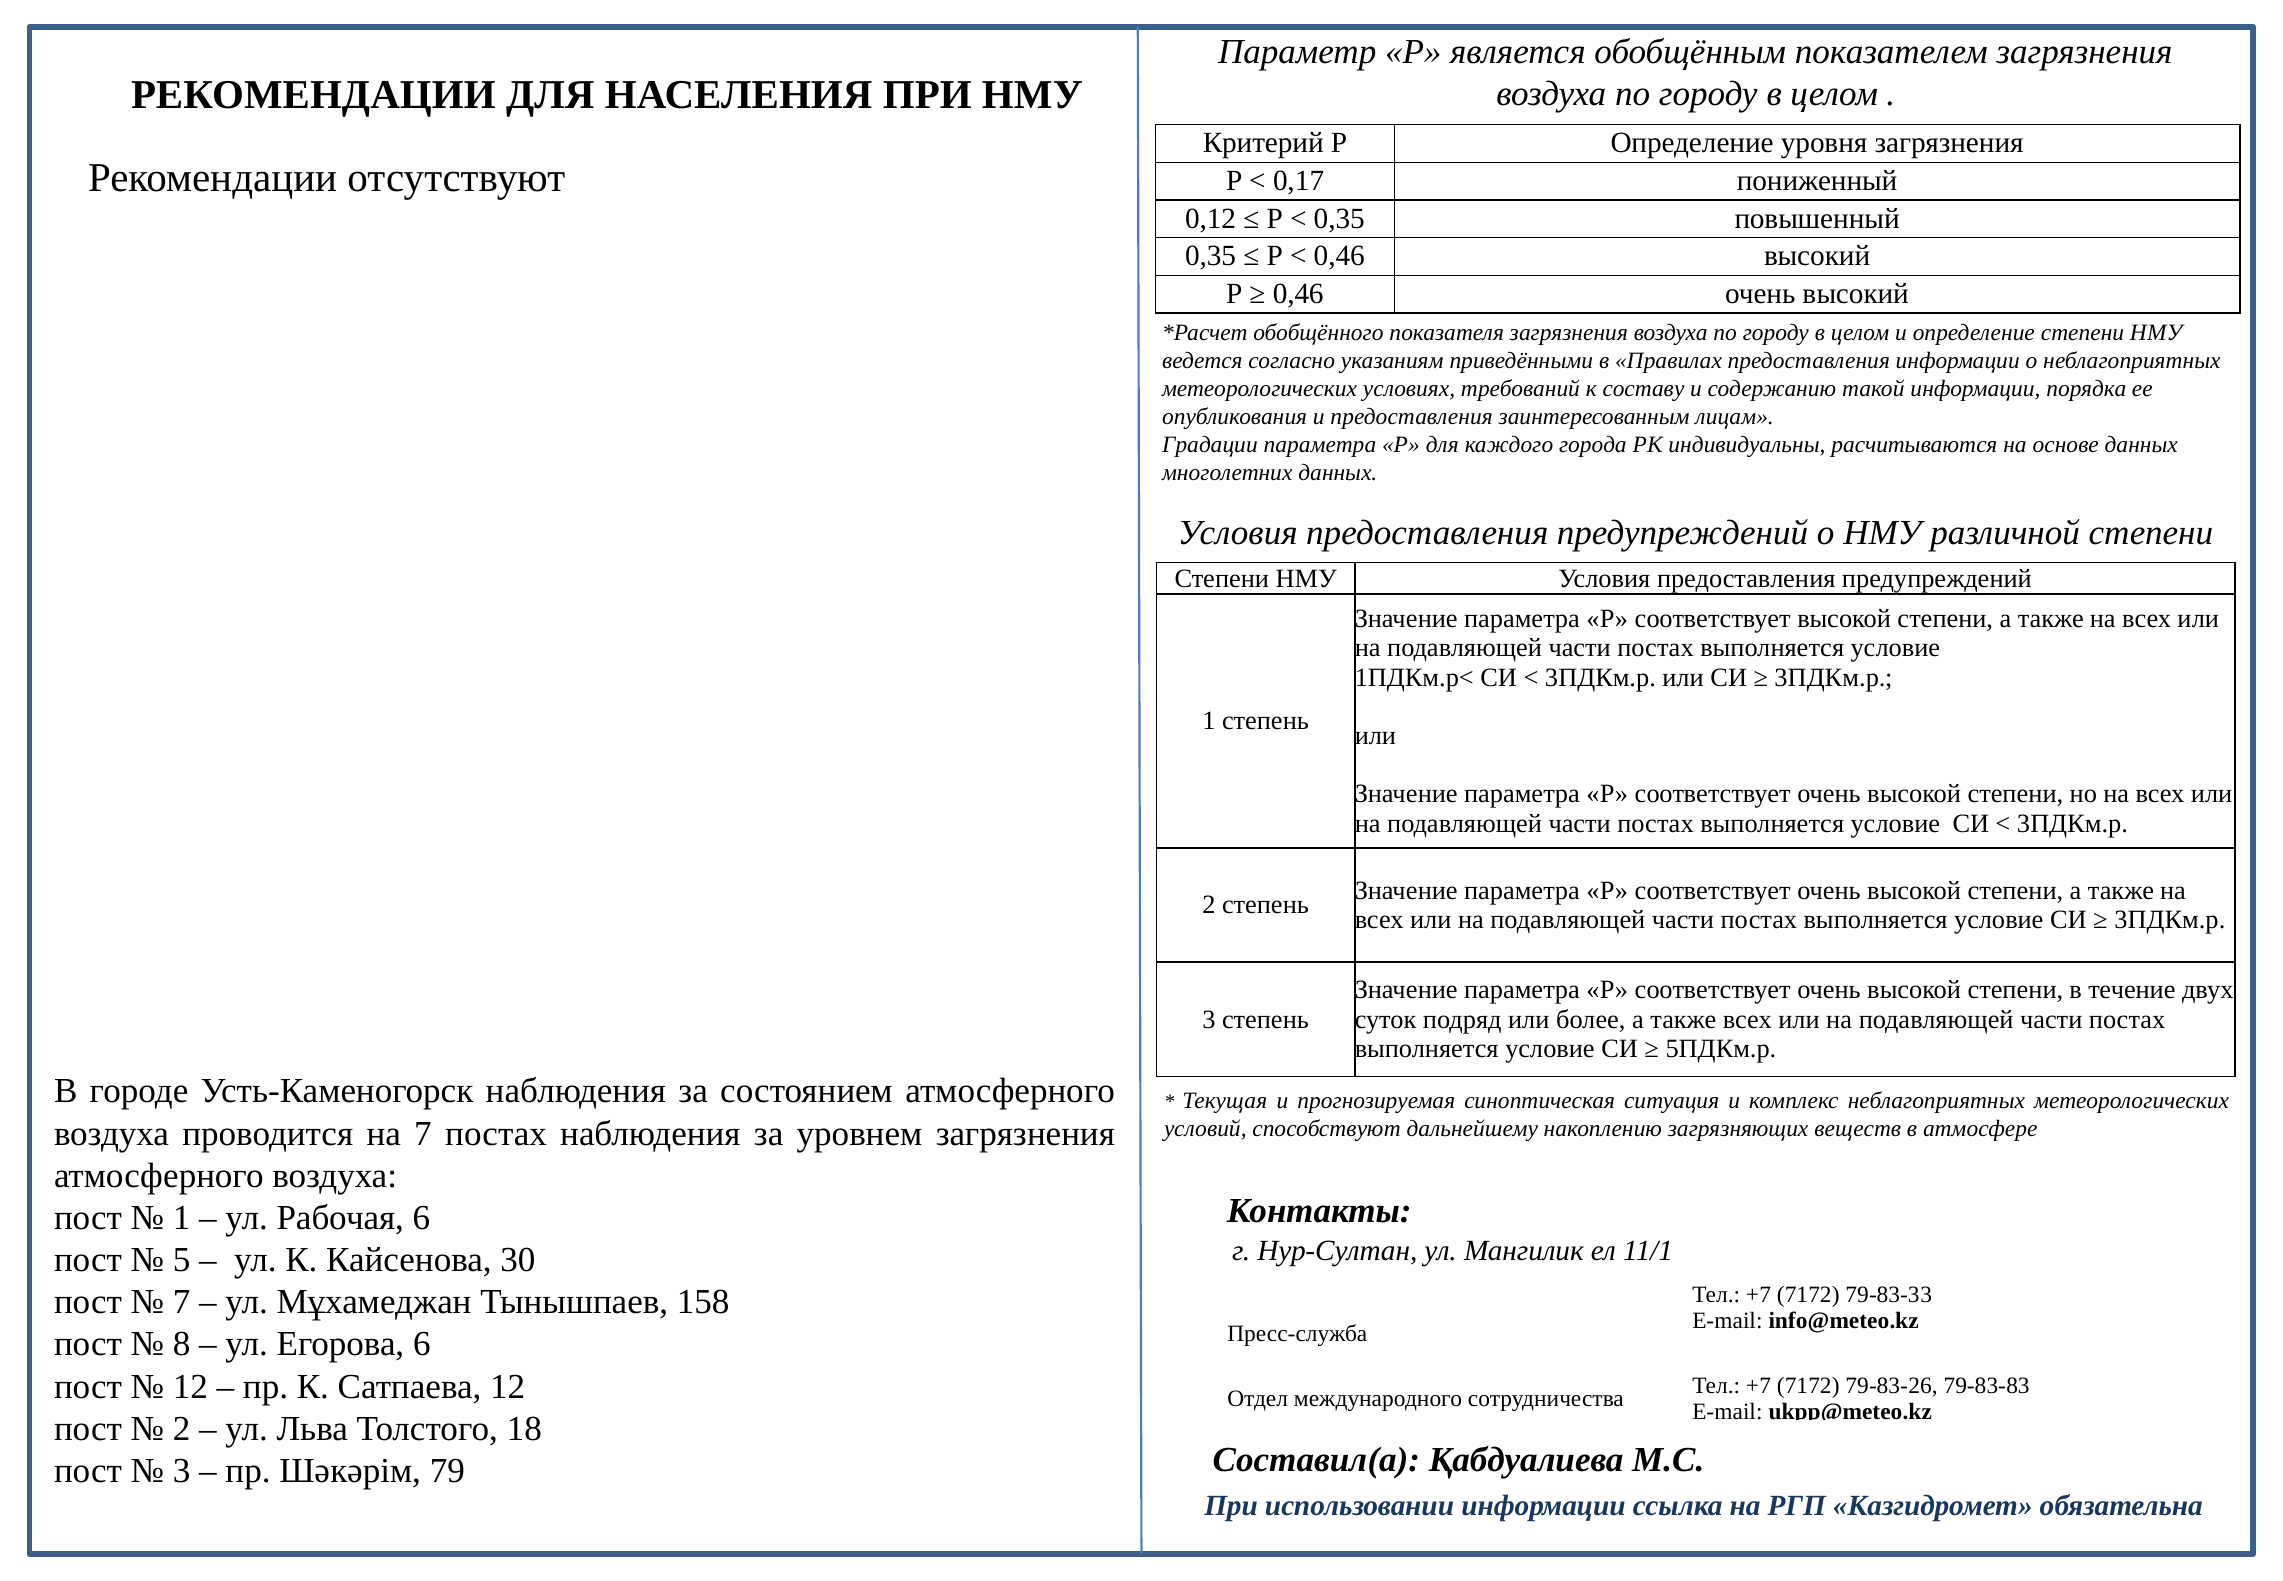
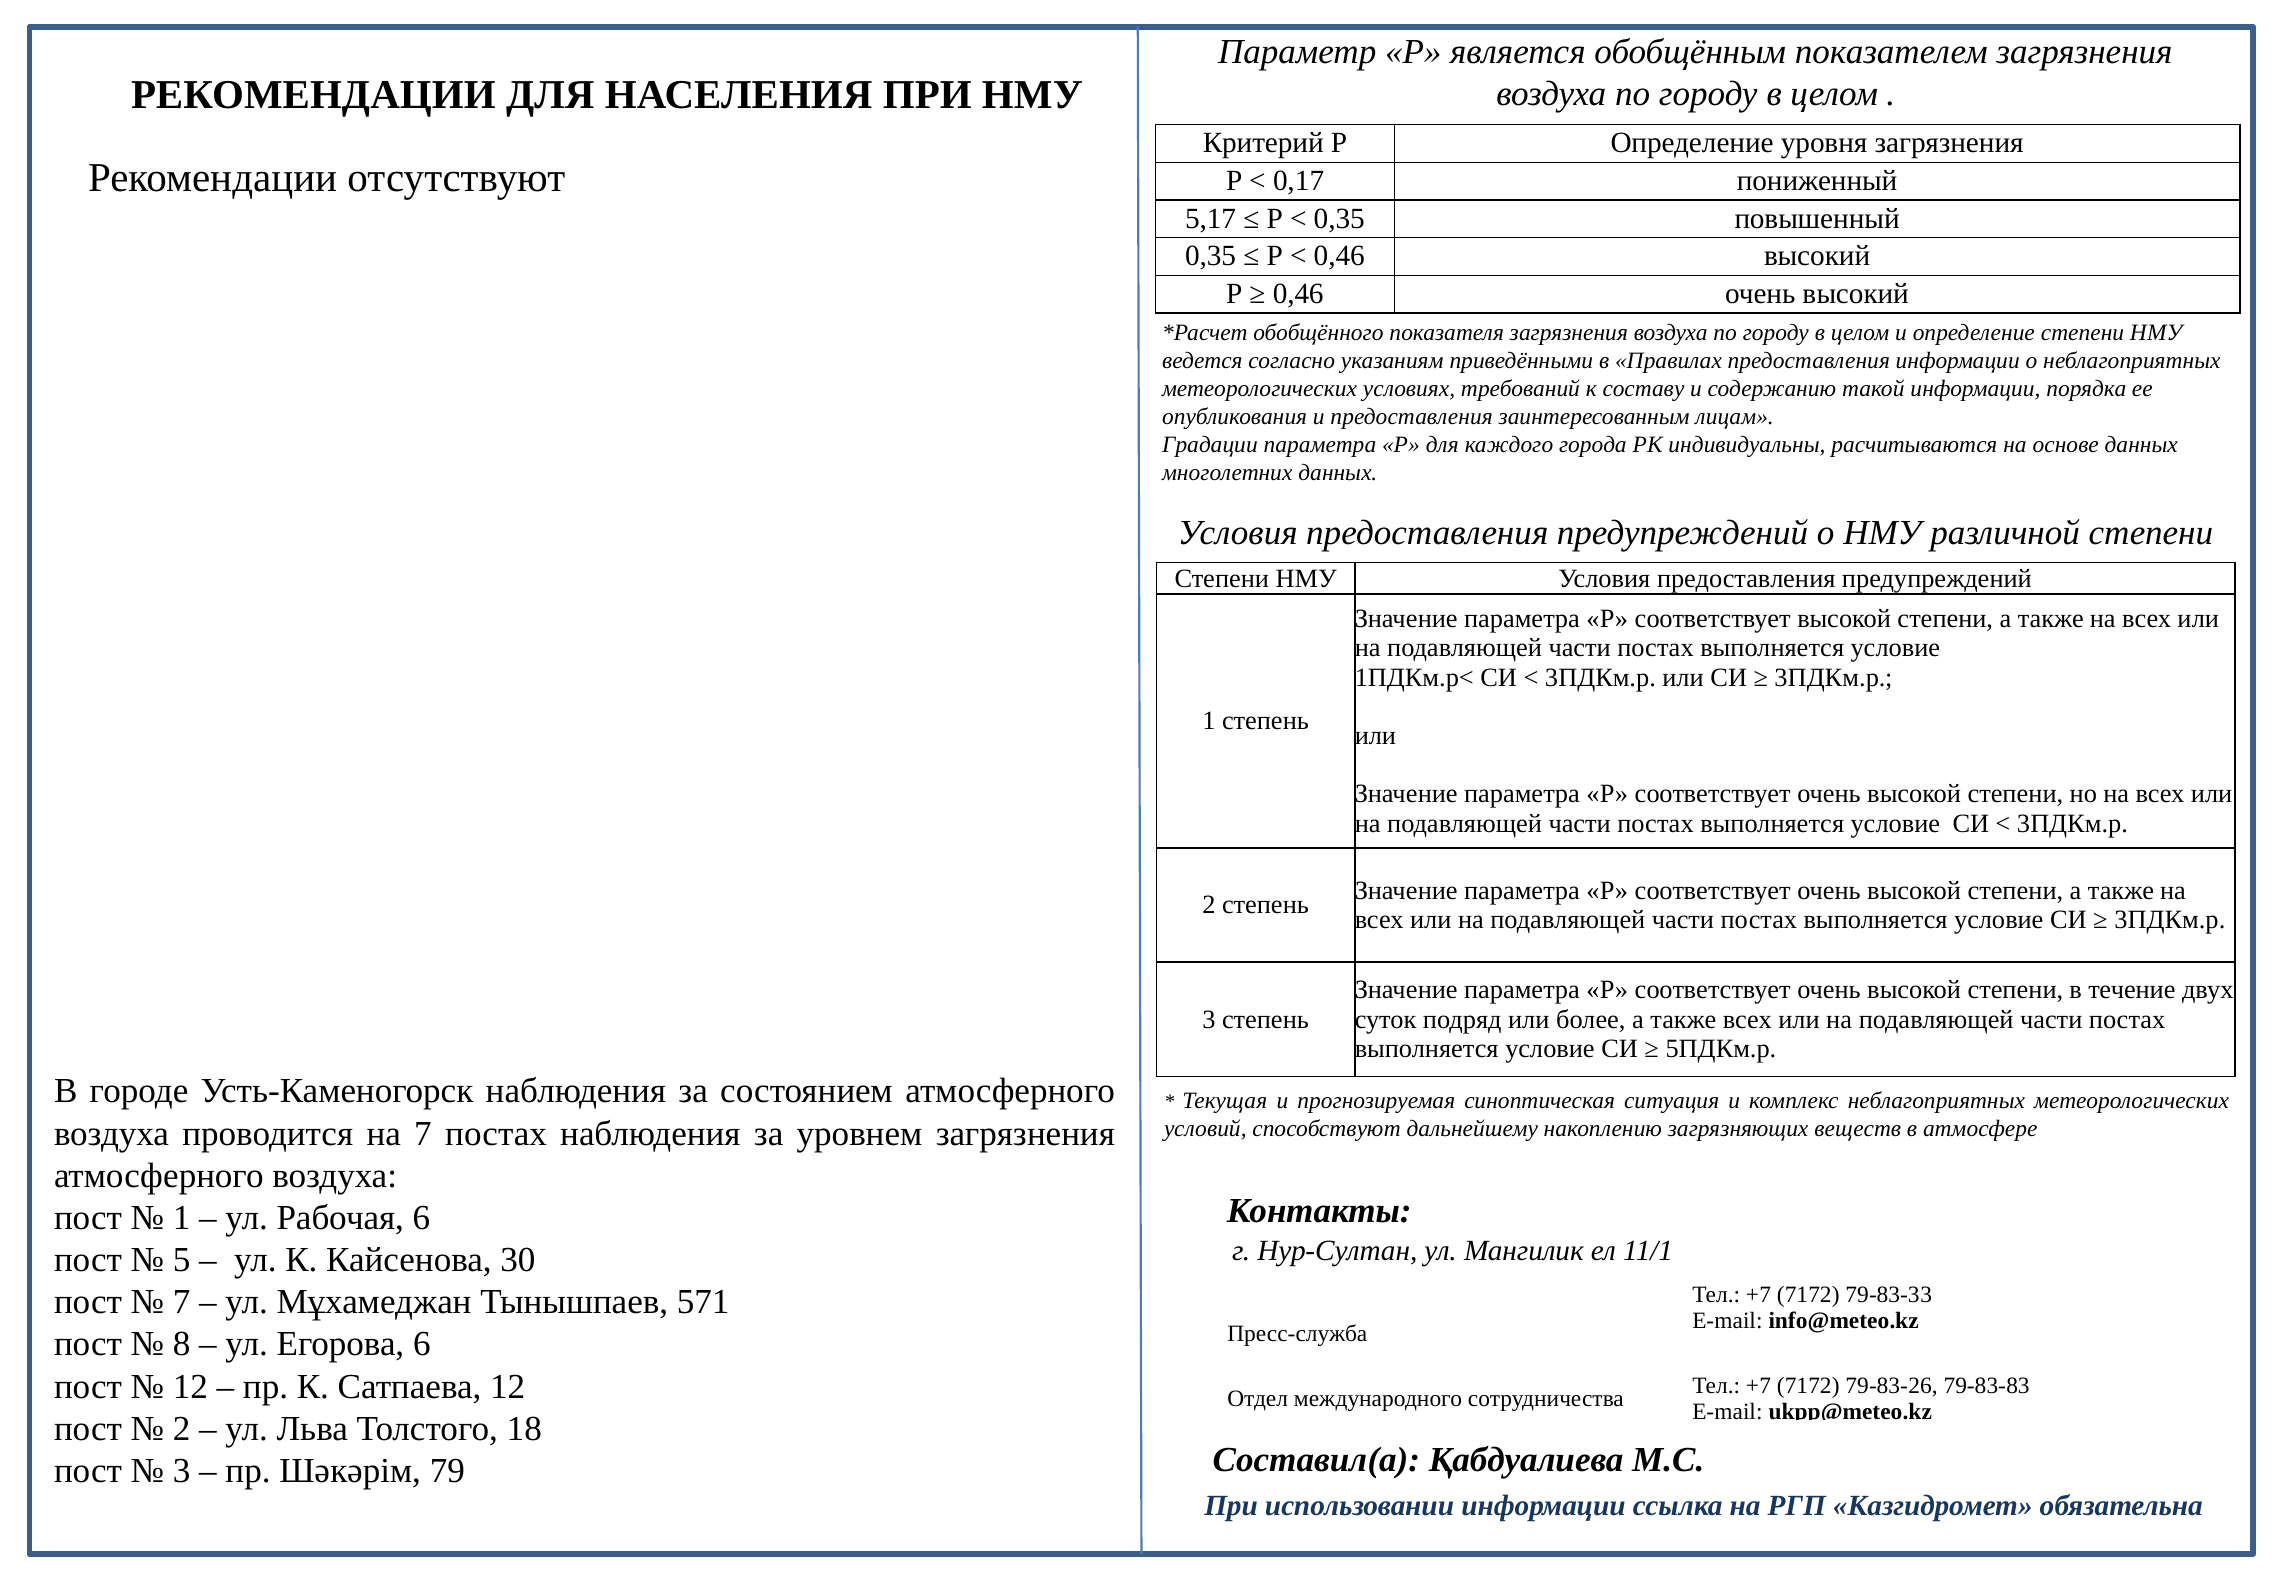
0,12: 0,12 -> 5,17
158: 158 -> 571
